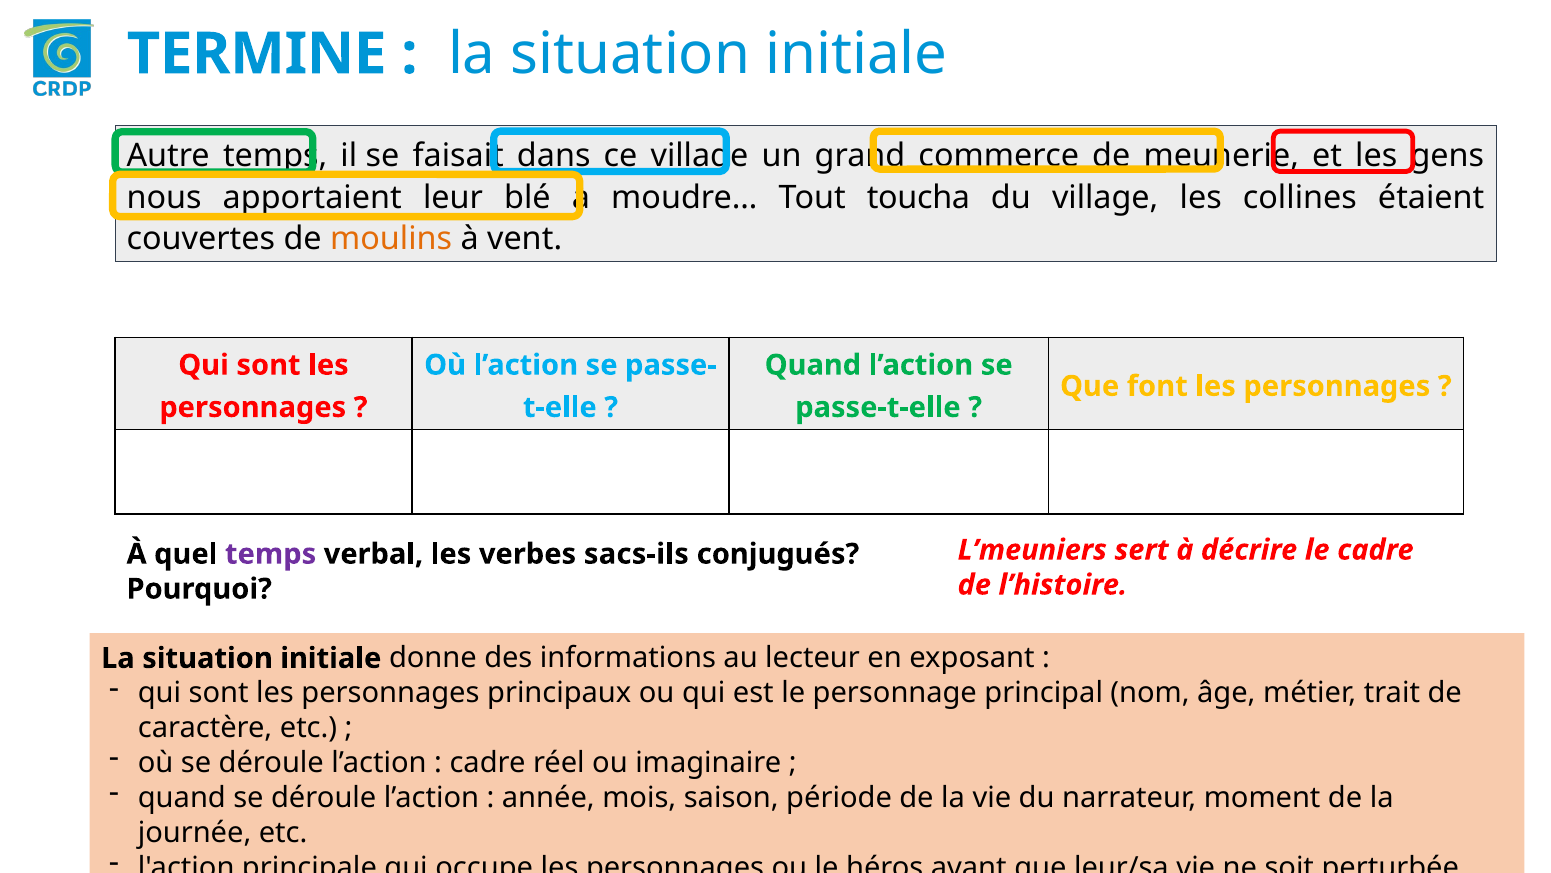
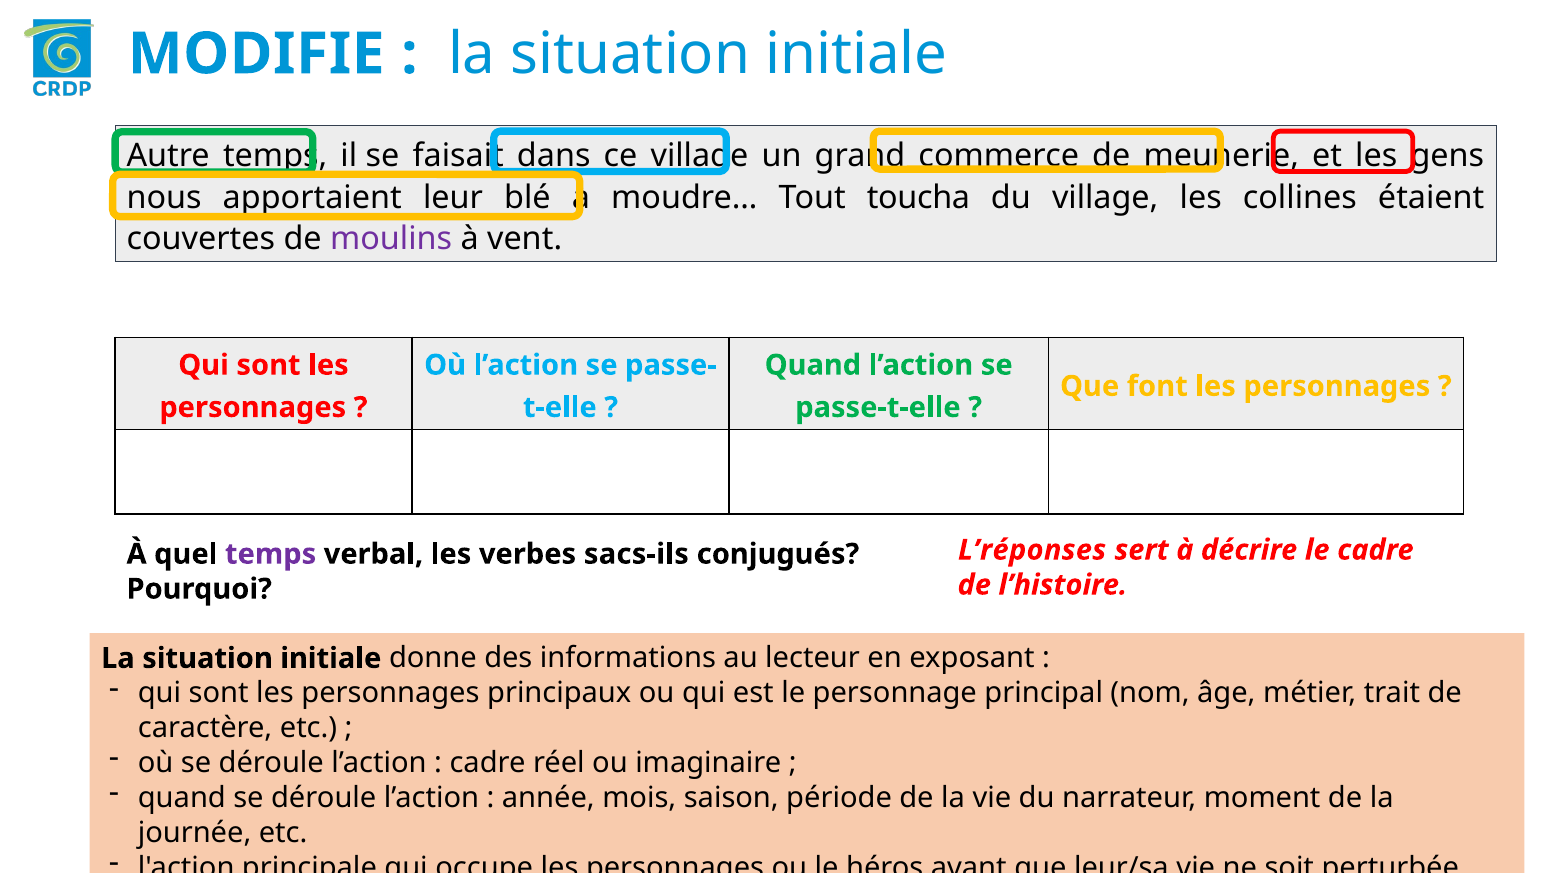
TERMINE: TERMINE -> MODIFIE
moulins colour: orange -> purple
L’meuniers: L’meuniers -> L’réponses
